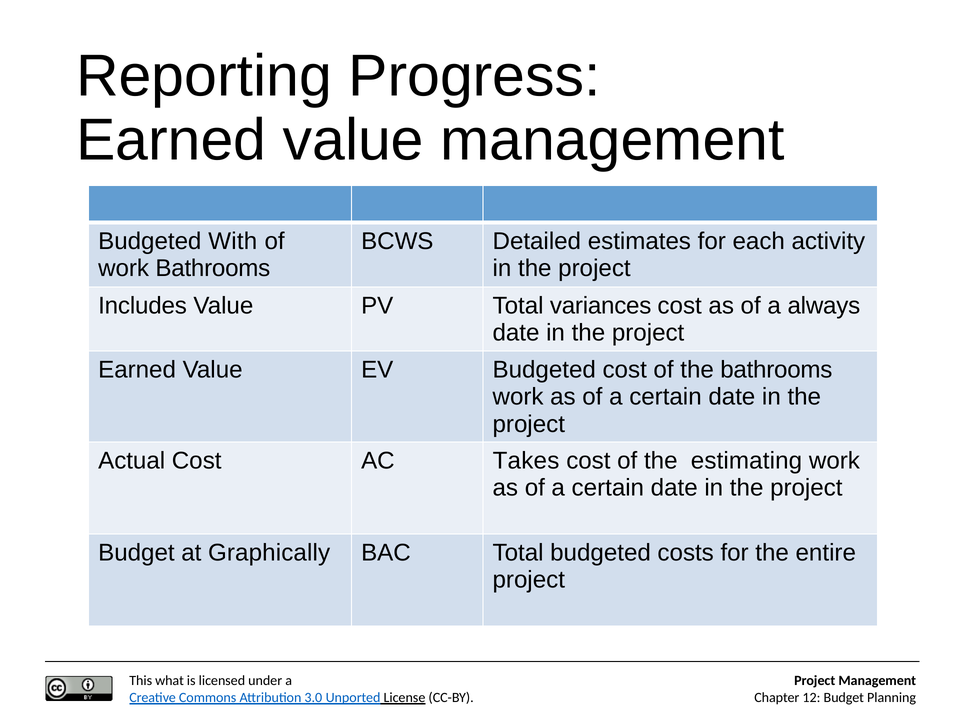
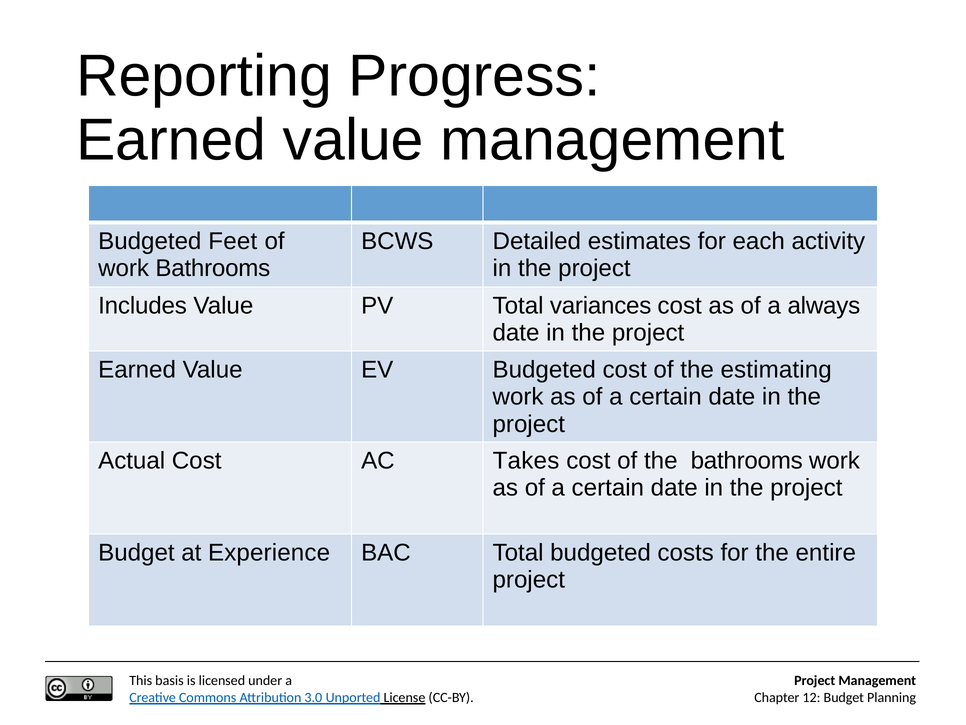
With: With -> Feet
the bathrooms: bathrooms -> estimating
the estimating: estimating -> bathrooms
Graphically: Graphically -> Experience
what: what -> basis
